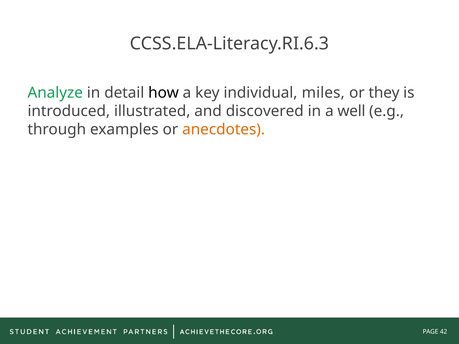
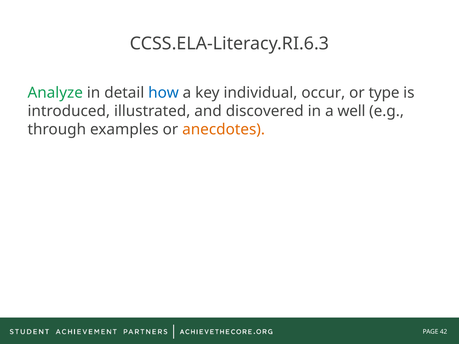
how colour: black -> blue
miles: miles -> occur
they: they -> type
